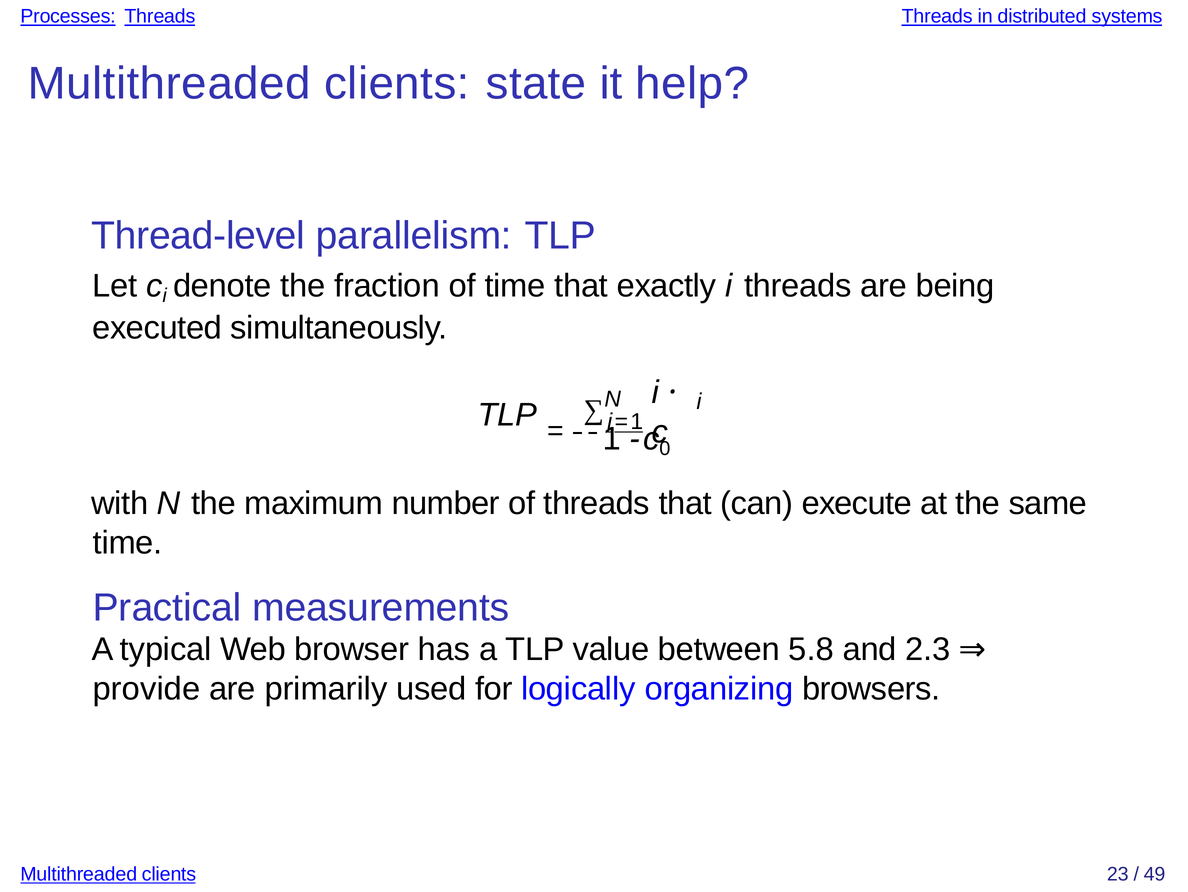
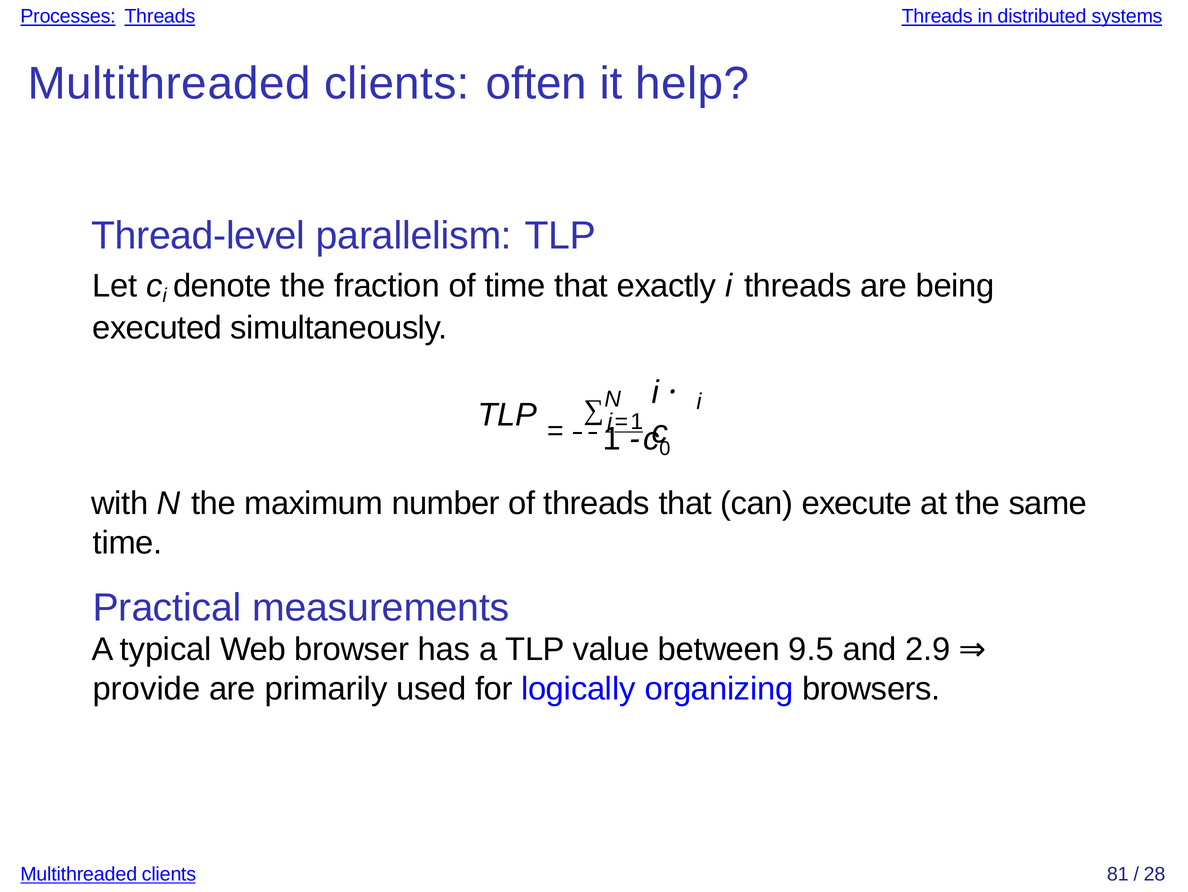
state: state -> often
5.8: 5.8 -> 9.5
2.3: 2.3 -> 2.9
23: 23 -> 81
49: 49 -> 28
